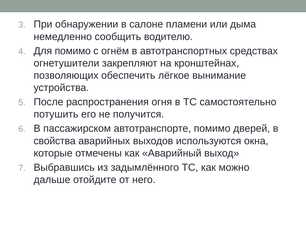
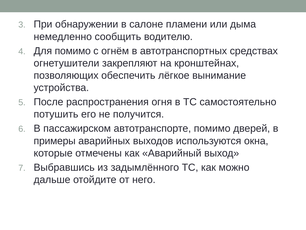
свойства: свойства -> примеры
